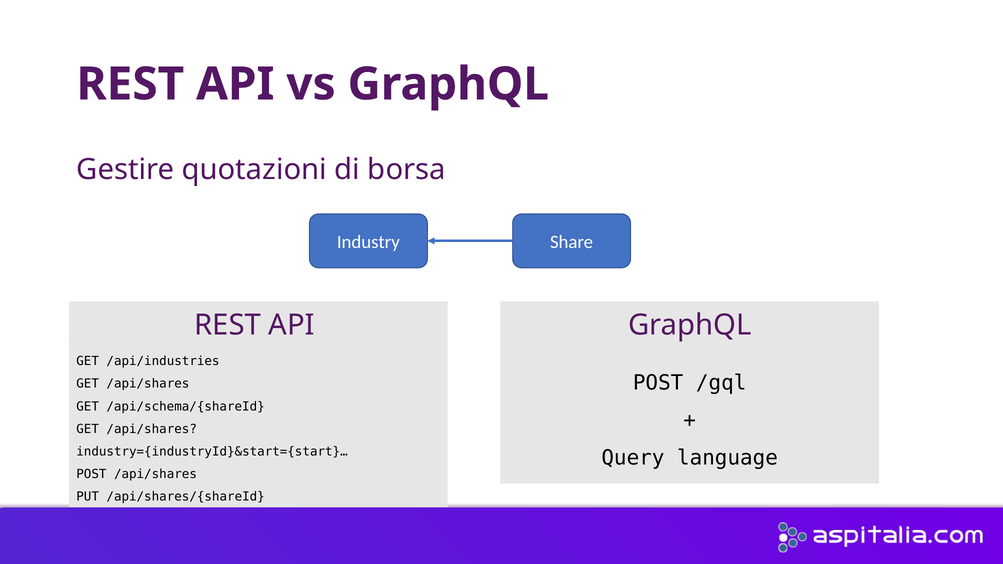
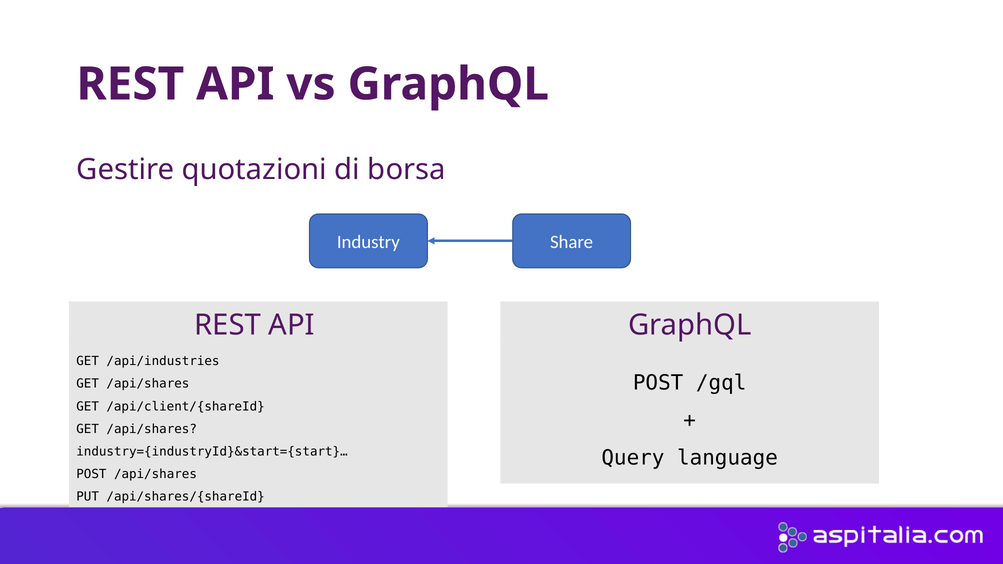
/api/schema/{shareId: /api/schema/{shareId -> /api/client/{shareId
